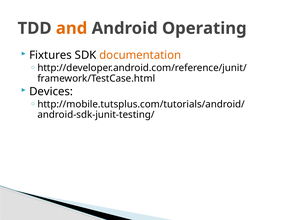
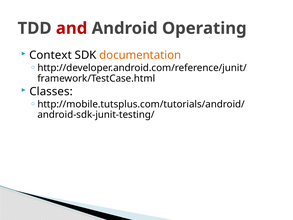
and colour: orange -> red
Fixtures: Fixtures -> Context
Devices: Devices -> Classes
